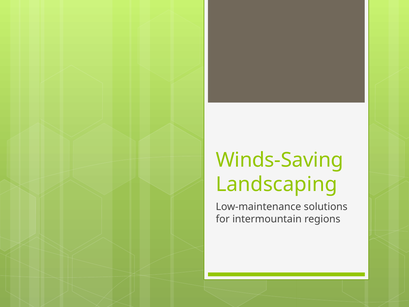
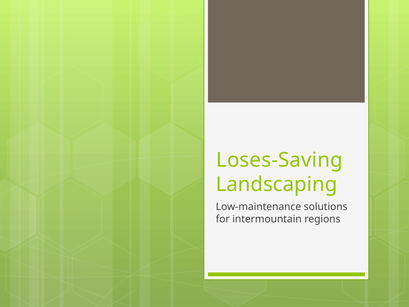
Winds-Saving: Winds-Saving -> Loses-Saving
